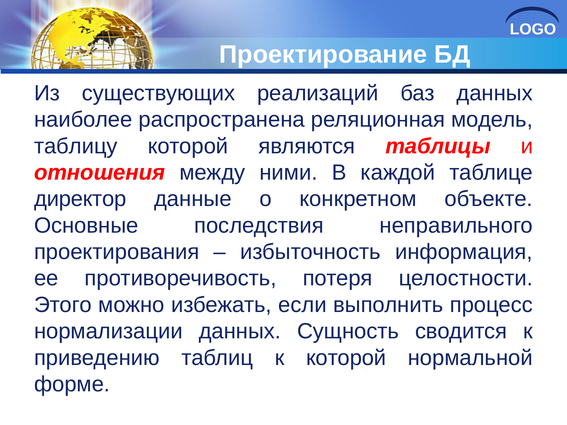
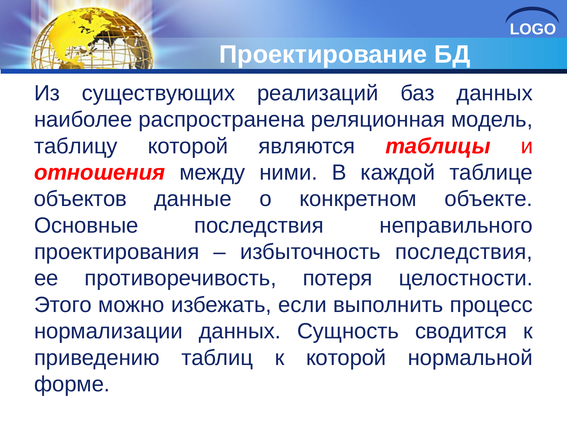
директор: директор -> объектов
избыточность информация: информация -> последствия
